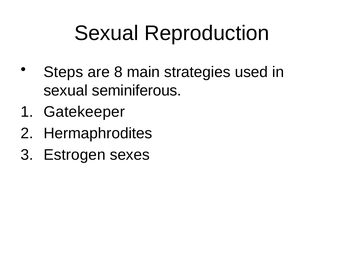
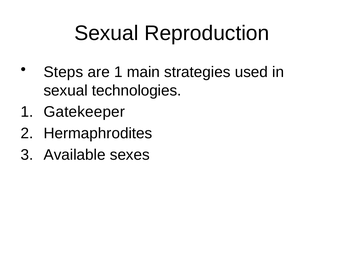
are 8: 8 -> 1
seminiferous: seminiferous -> technologies
Estrogen: Estrogen -> Available
